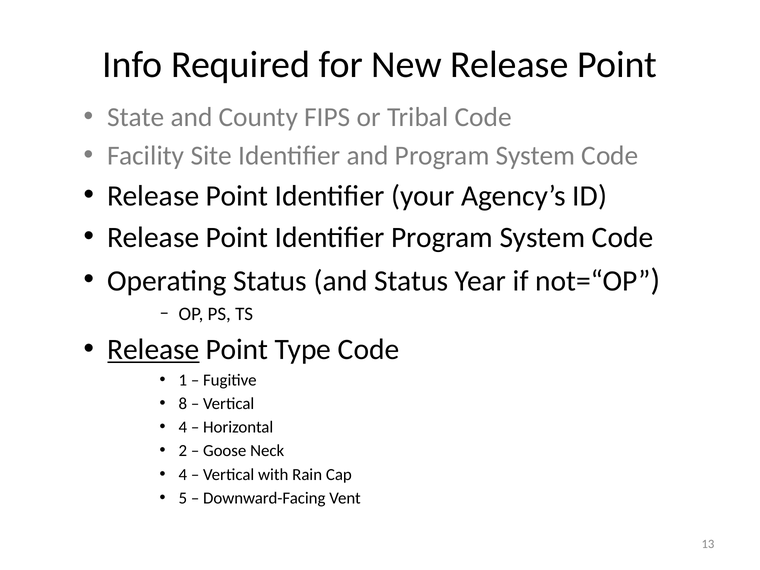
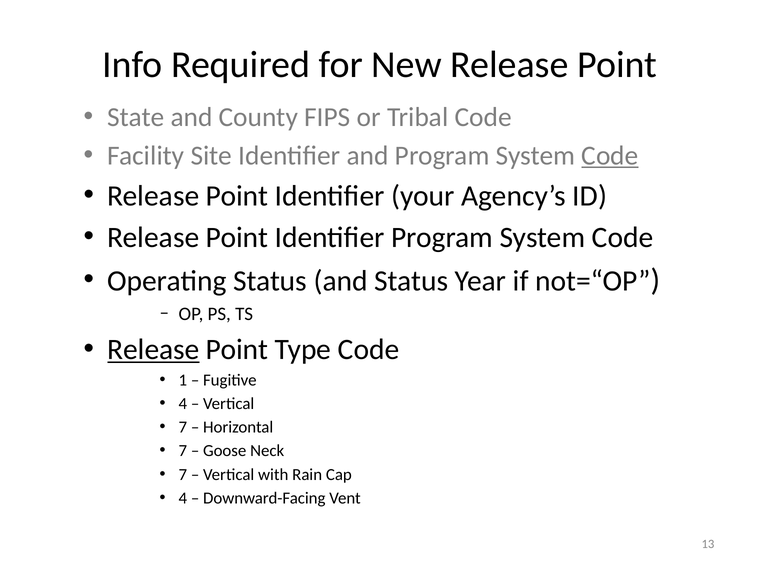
Code at (610, 156) underline: none -> present
8 at (183, 404): 8 -> 4
4 at (183, 427): 4 -> 7
2 at (183, 451): 2 -> 7
4 at (183, 475): 4 -> 7
5 at (183, 498): 5 -> 4
